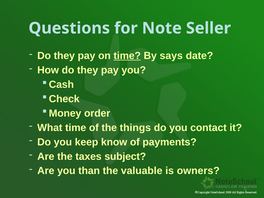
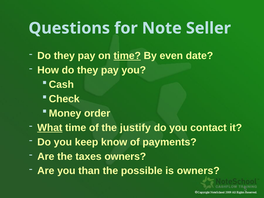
says: says -> even
What underline: none -> present
things: things -> justify
taxes subject: subject -> owners
valuable: valuable -> possible
